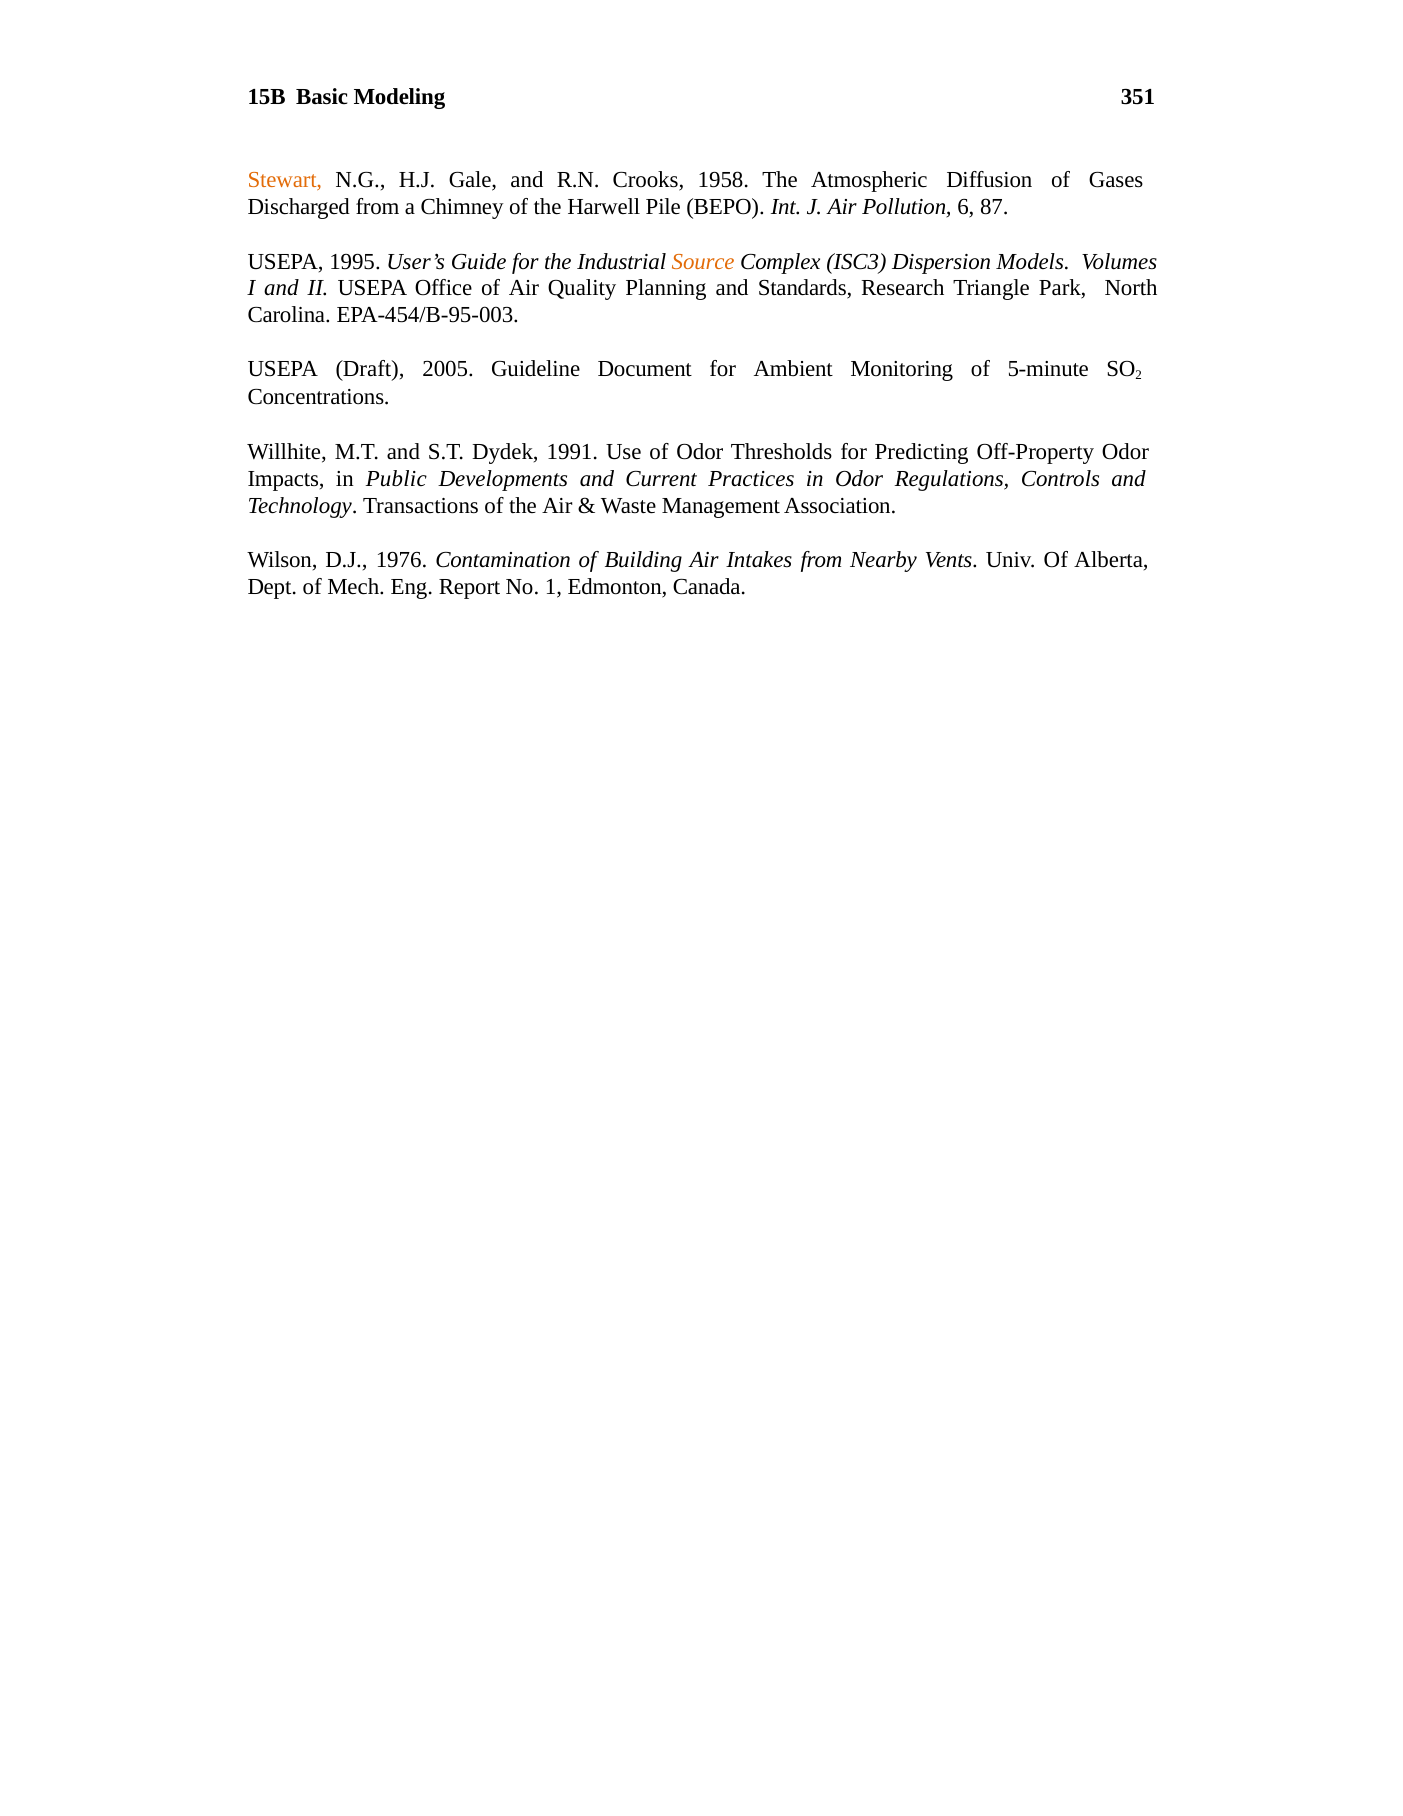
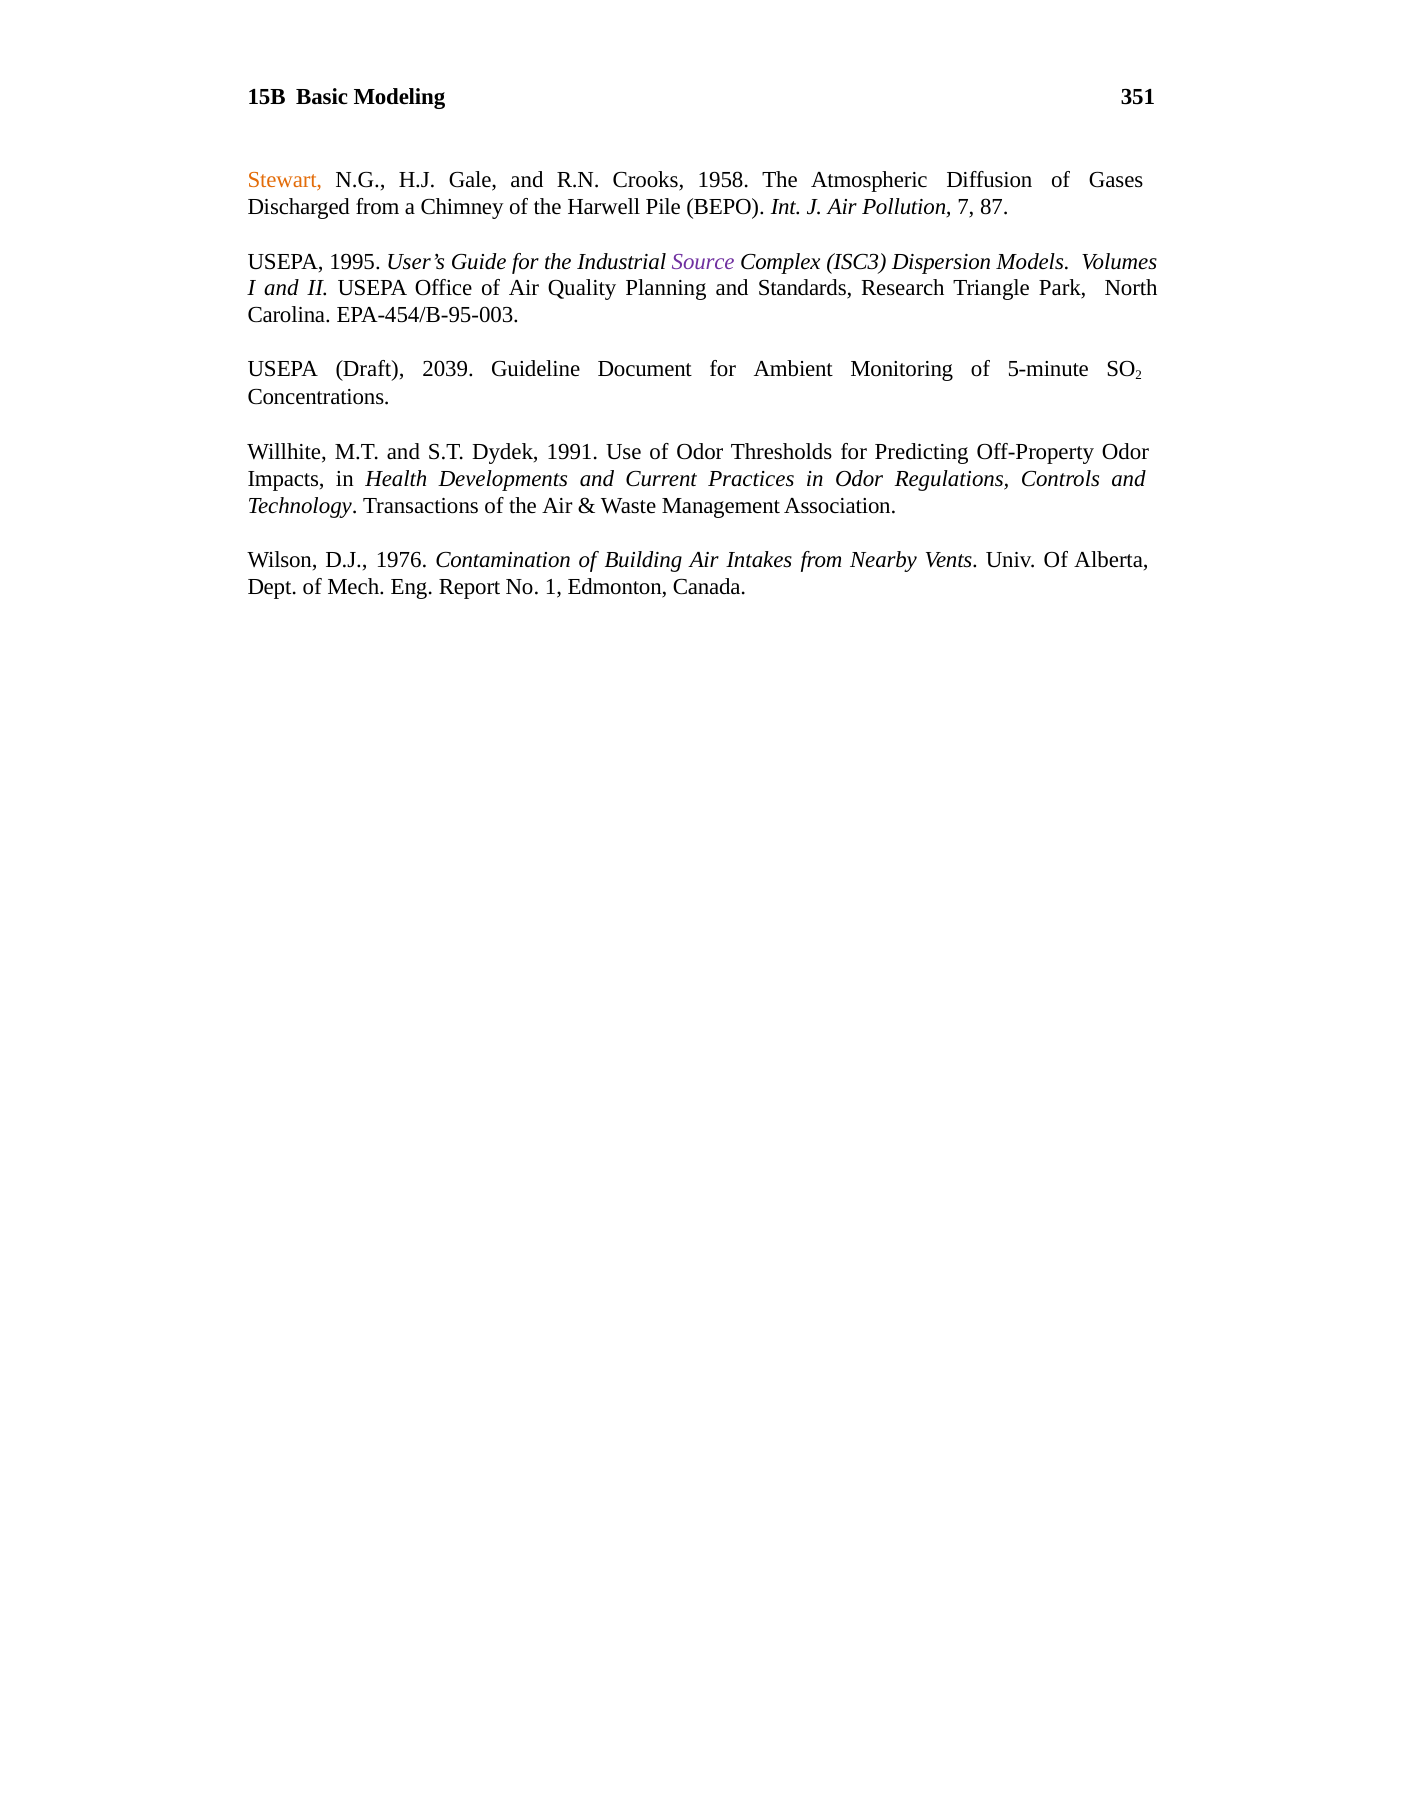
6: 6 -> 7
Source colour: orange -> purple
2005: 2005 -> 2039
Public: Public -> Health
